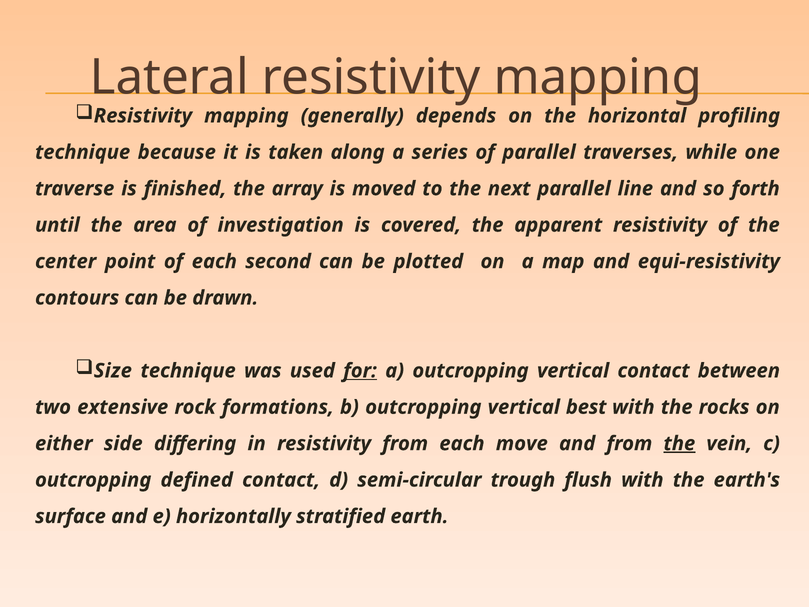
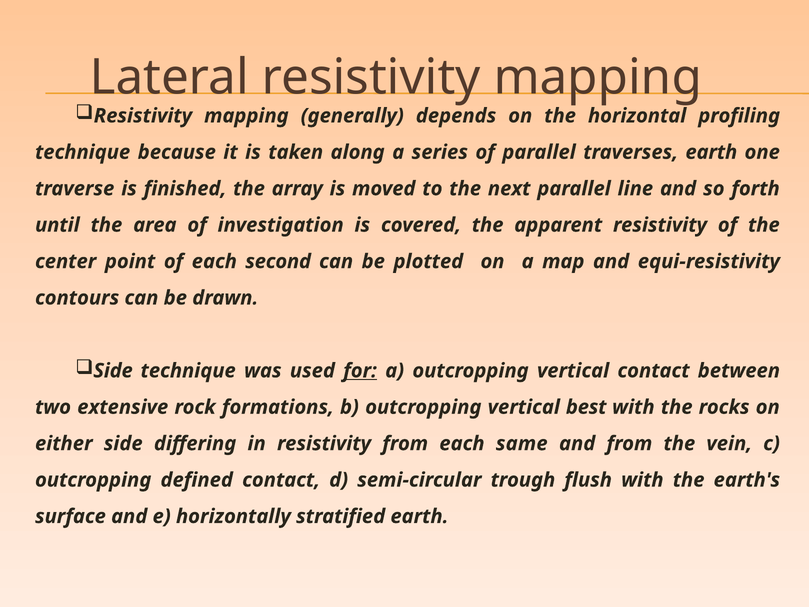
traverses while: while -> earth
Size at (113, 371): Size -> Side
move: move -> same
the at (679, 443) underline: present -> none
